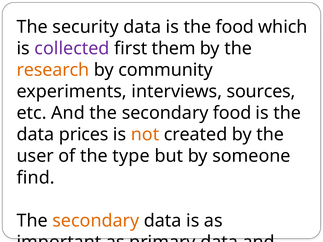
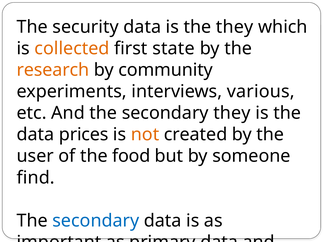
the food: food -> they
collected colour: purple -> orange
them: them -> state
sources: sources -> various
secondary food: food -> they
type: type -> food
secondary at (96, 221) colour: orange -> blue
